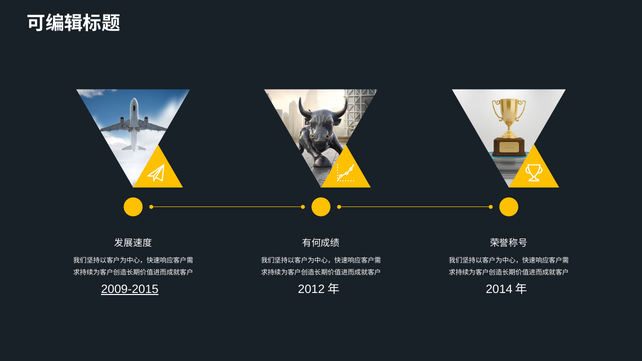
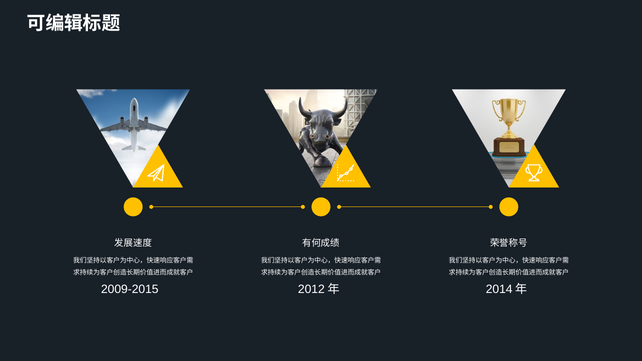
2009-2015 underline: present -> none
